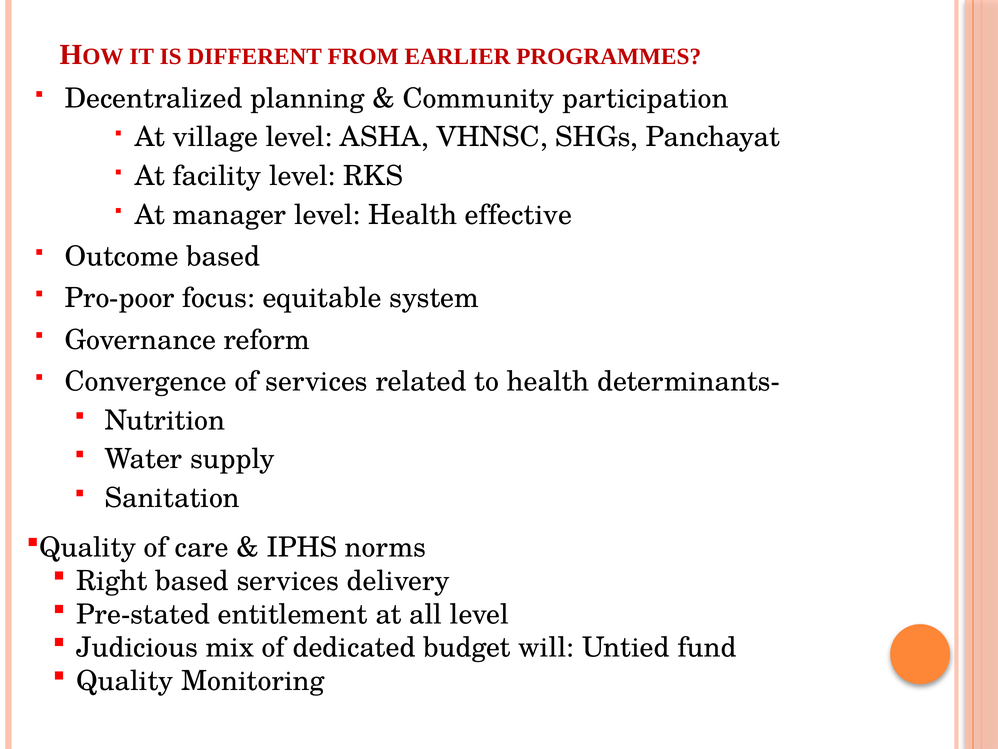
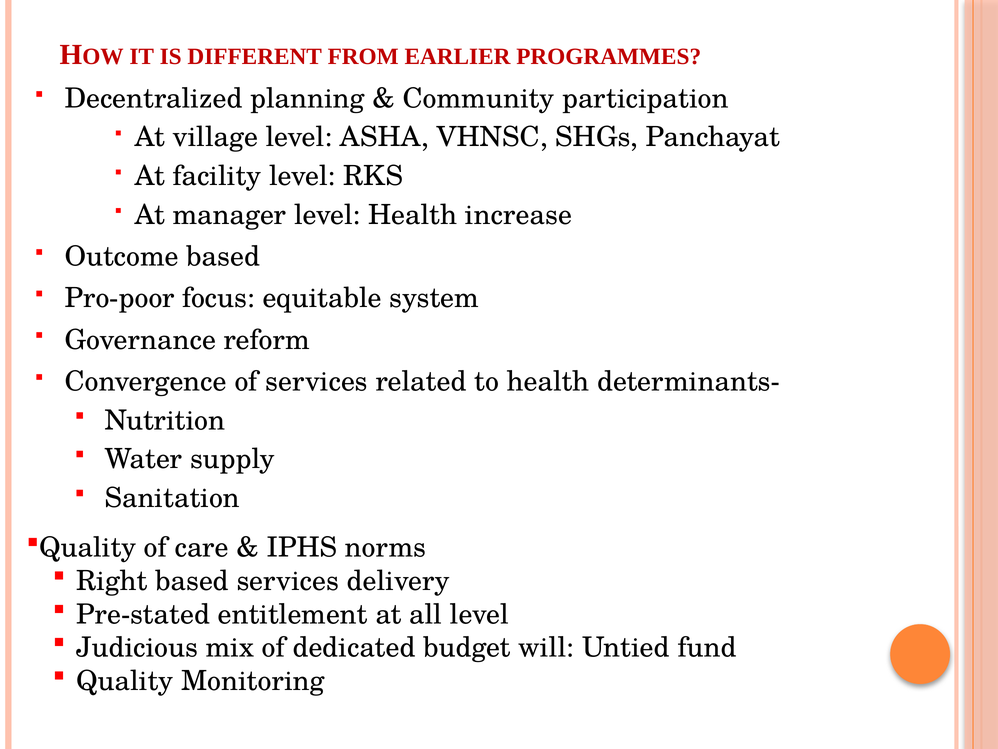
effective: effective -> increase
